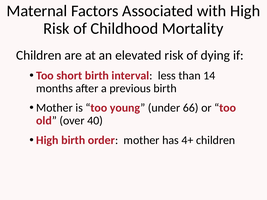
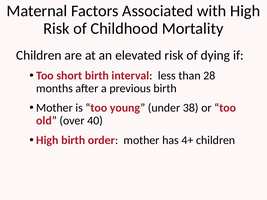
14: 14 -> 28
66: 66 -> 38
